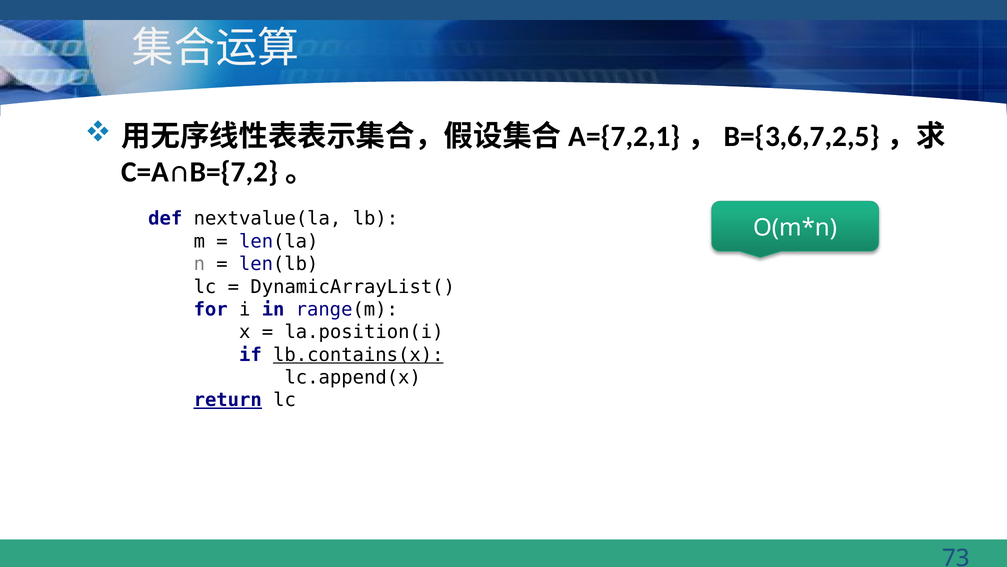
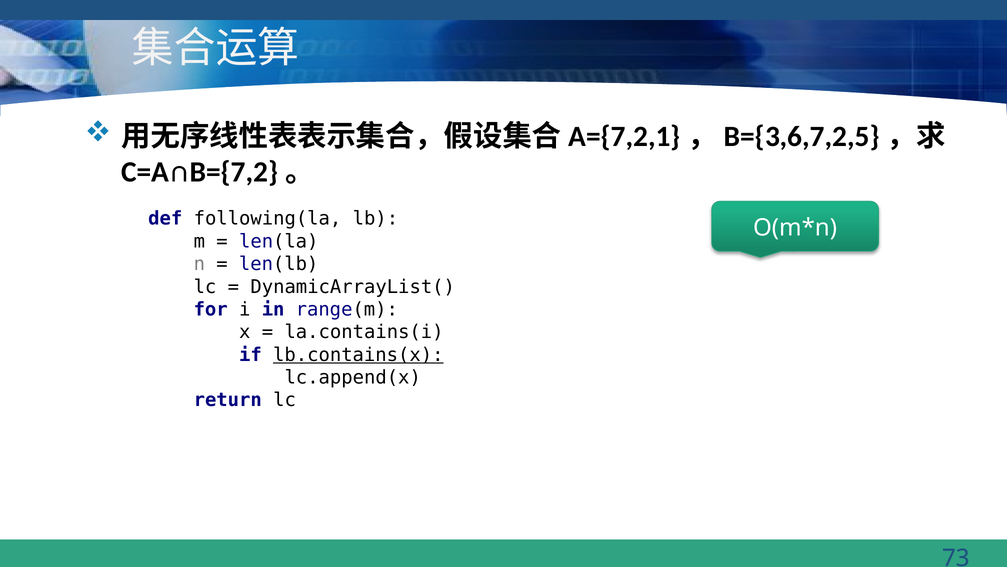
nextvalue(la: nextvalue(la -> following(la
la.position(i: la.position(i -> la.contains(i
return underline: present -> none
